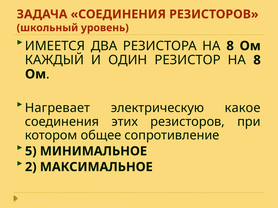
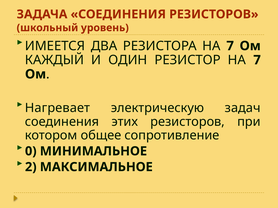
РЕЗИСТОРА НА 8: 8 -> 7
РЕЗИСТОР НА 8: 8 -> 7
какое: какое -> задач
5: 5 -> 0
